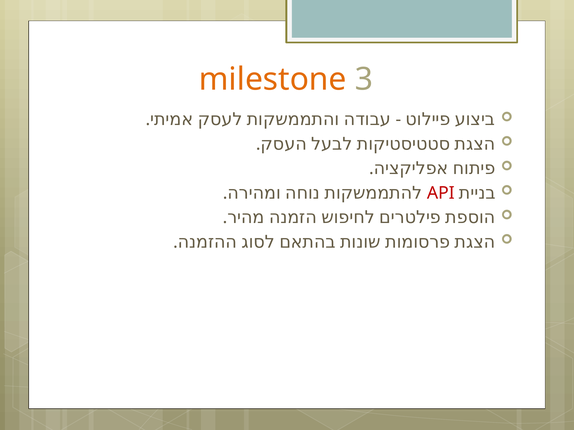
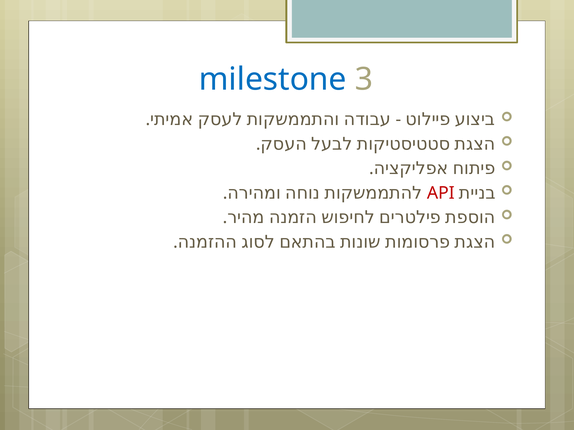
milestone colour: orange -> blue
